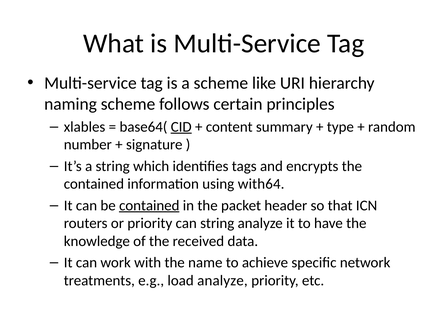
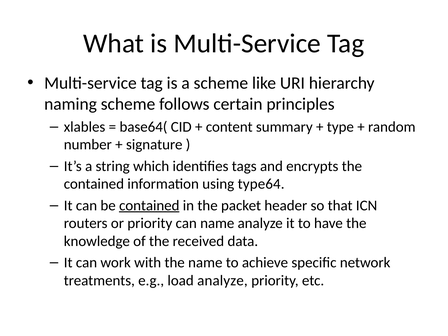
CID underline: present -> none
with64: with64 -> type64
can string: string -> name
